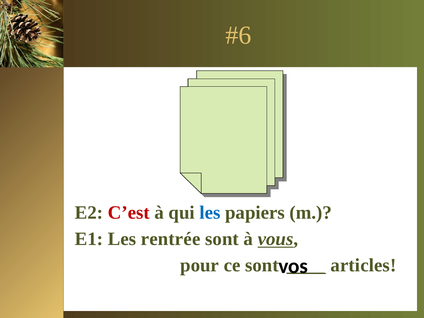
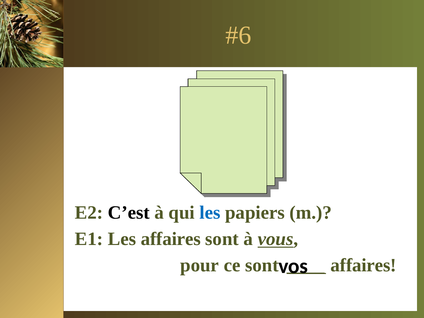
C’est colour: red -> black
Les rentrée: rentrée -> affaires
articles at (363, 265): articles -> affaires
